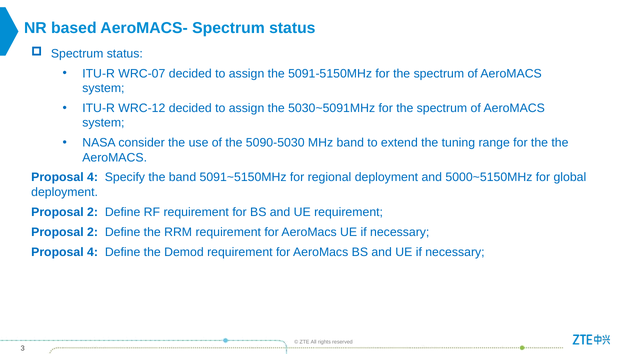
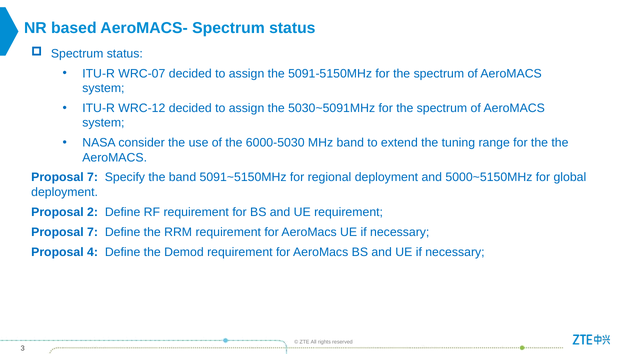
5090-5030: 5090-5030 -> 6000-5030
4 at (93, 178): 4 -> 7
2 at (93, 232): 2 -> 7
